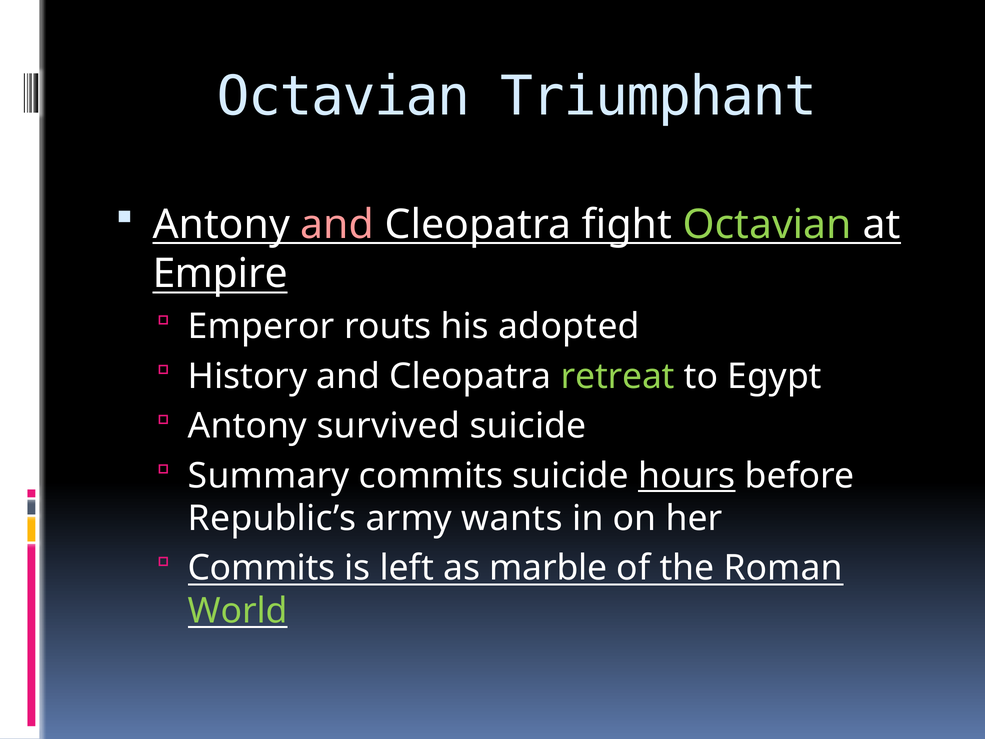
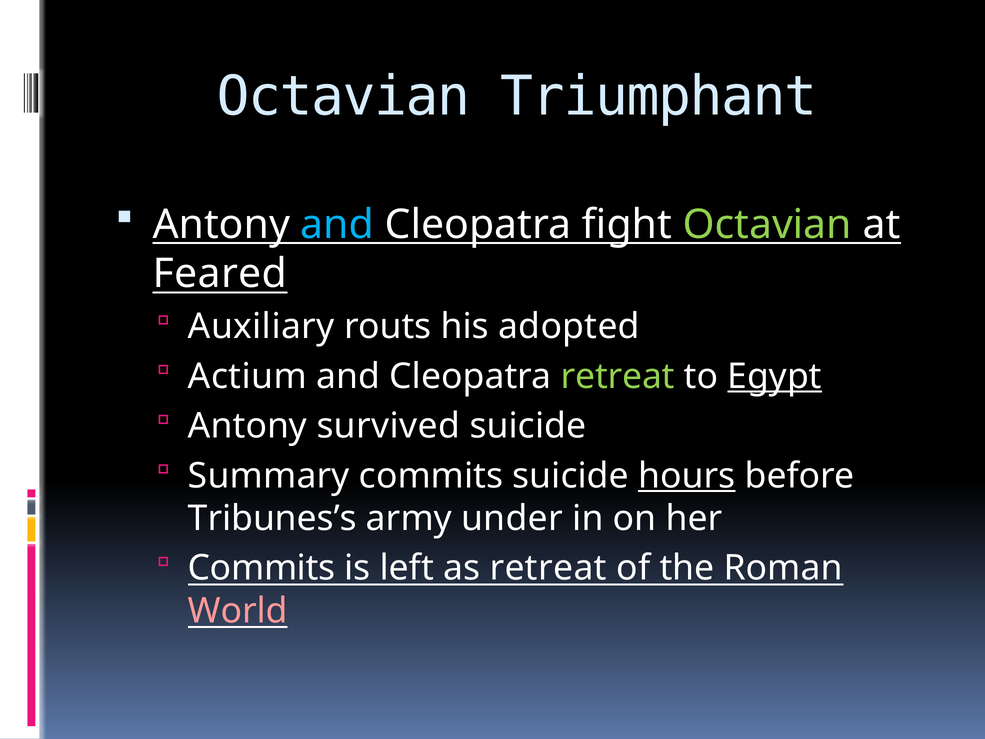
and at (337, 224) colour: pink -> light blue
Empire: Empire -> Feared
Emperor: Emperor -> Auxiliary
History: History -> Actium
Egypt underline: none -> present
Republic’s: Republic’s -> Tribunes’s
wants: wants -> under
as marble: marble -> retreat
World colour: light green -> pink
